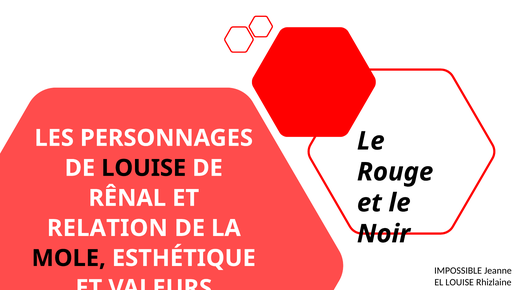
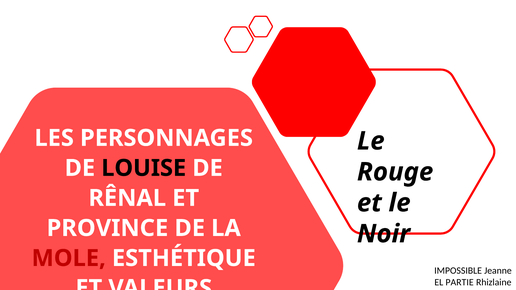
RELATION: RELATION -> PROVINCE
MOLE colour: black -> red
EL LOUISE: LOUISE -> PARTIE
